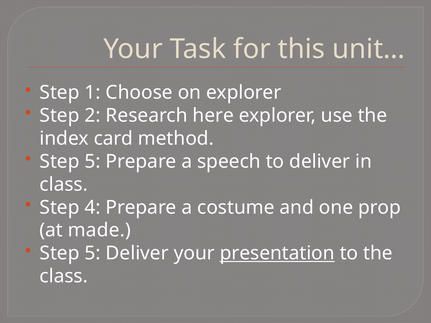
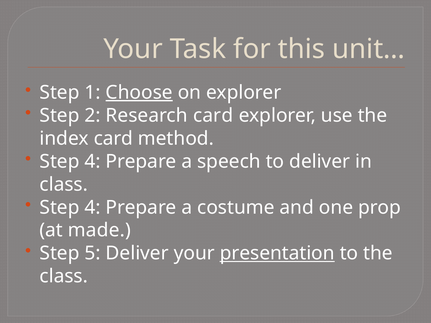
Choose underline: none -> present
Research here: here -> card
5 at (93, 162): 5 -> 4
